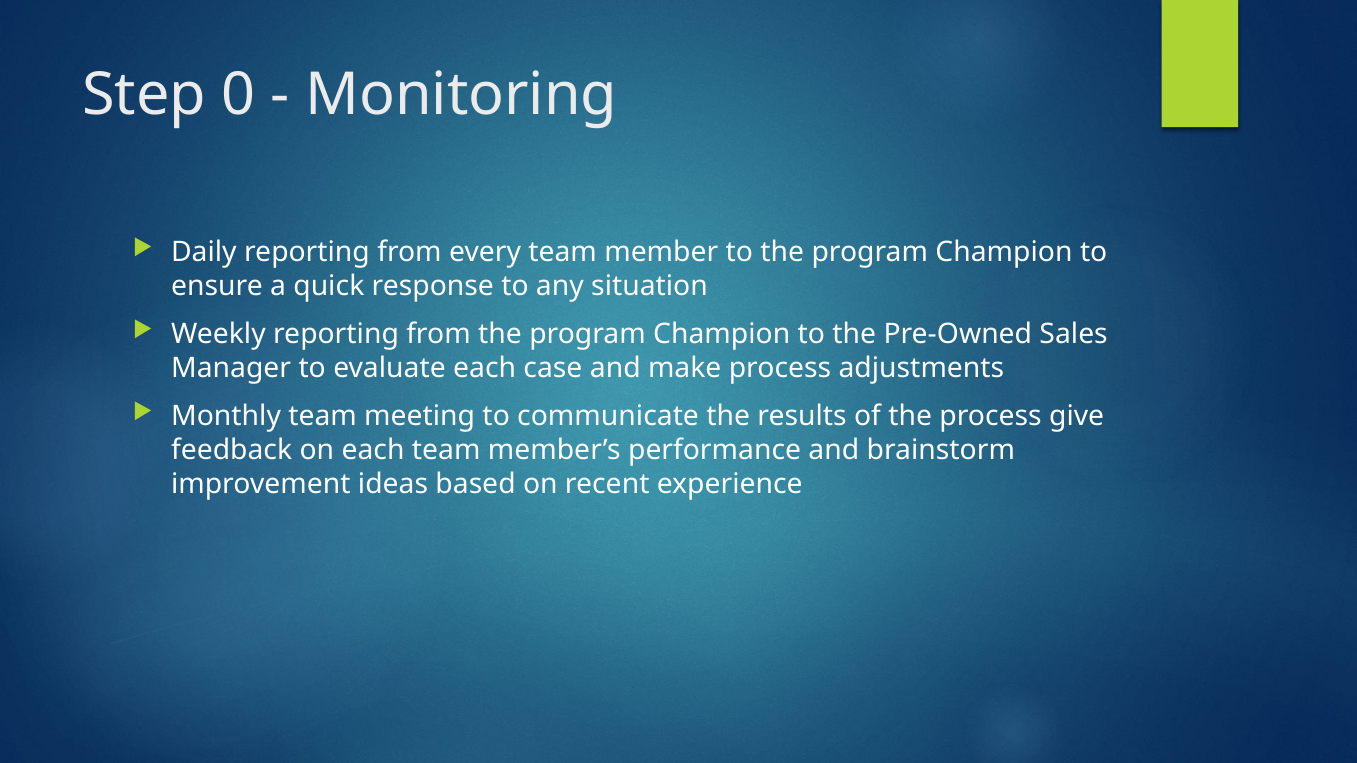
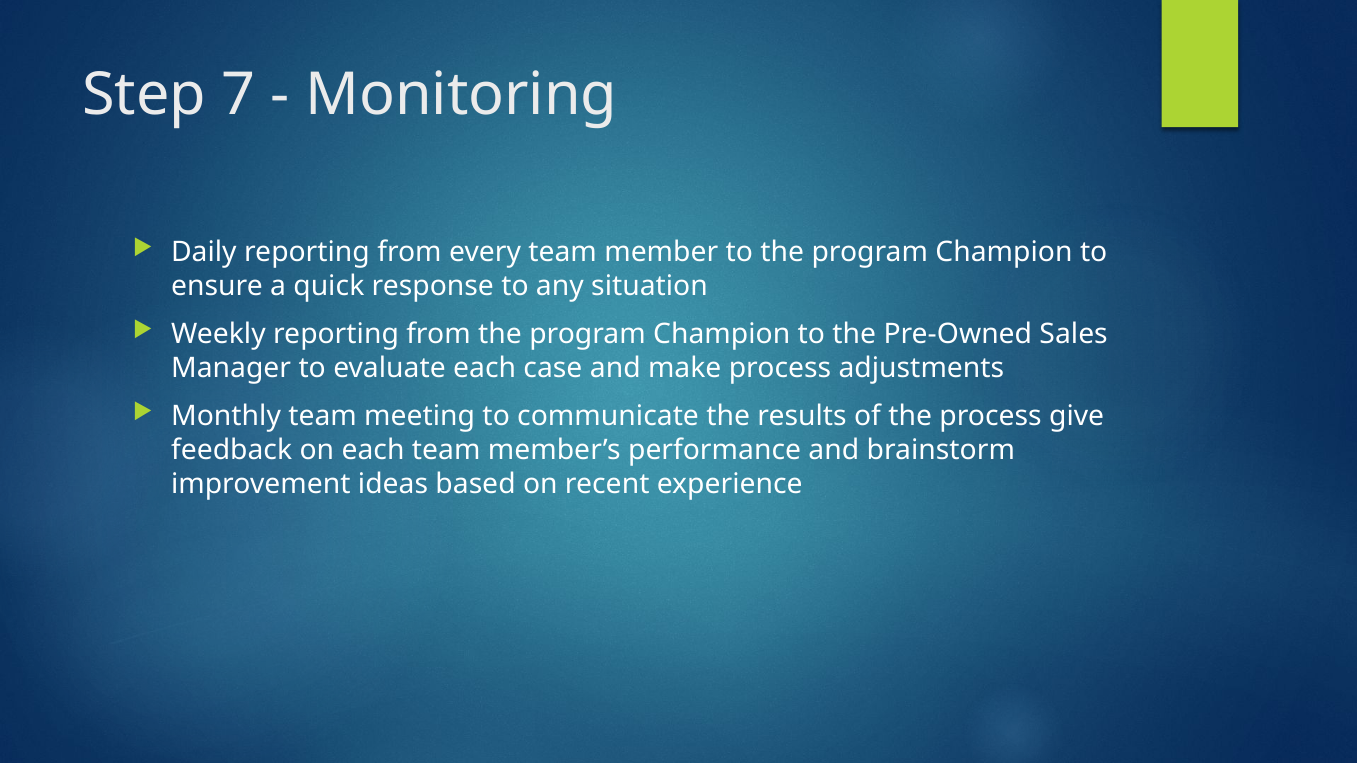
0: 0 -> 7
